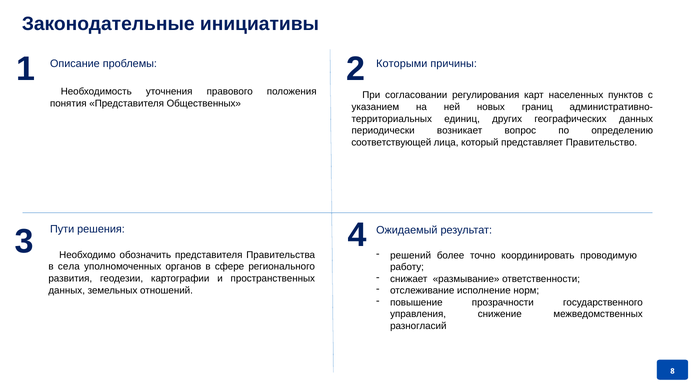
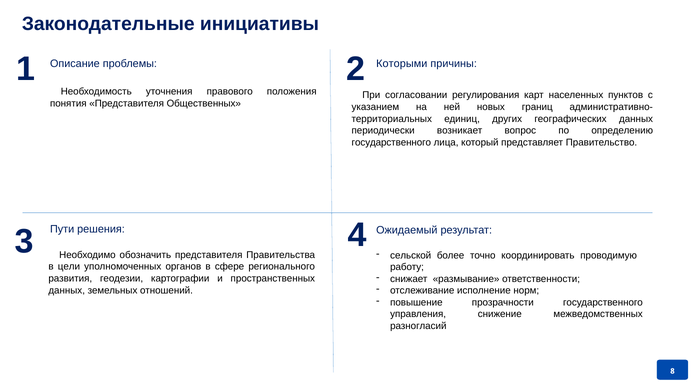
соответствующей at (391, 142): соответствующей -> государственного
решений: решений -> сельской
села: села -> цели
